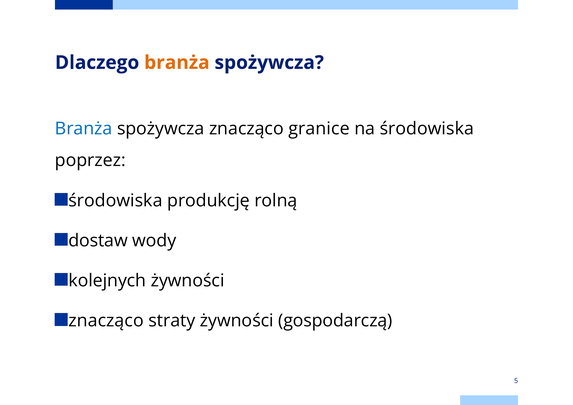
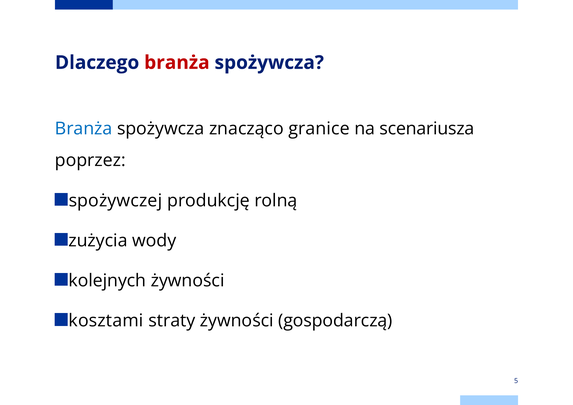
branża at (177, 63) colour: orange -> red
na środowiska: środowiska -> scenariusza
środowiska at (115, 201): środowiska -> spożywczej
dostaw: dostaw -> zużycia
znacząco at (106, 321): znacząco -> kosztami
